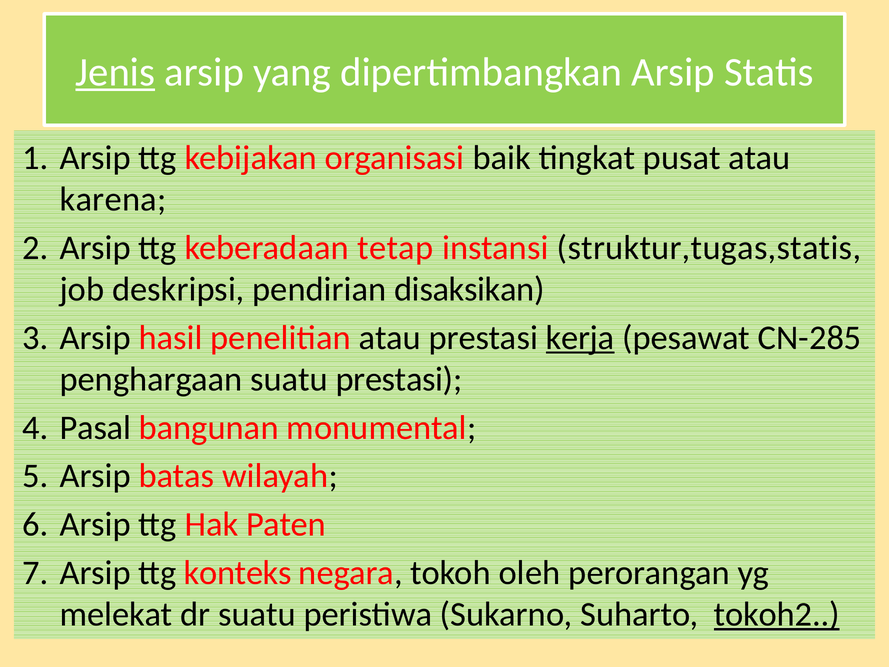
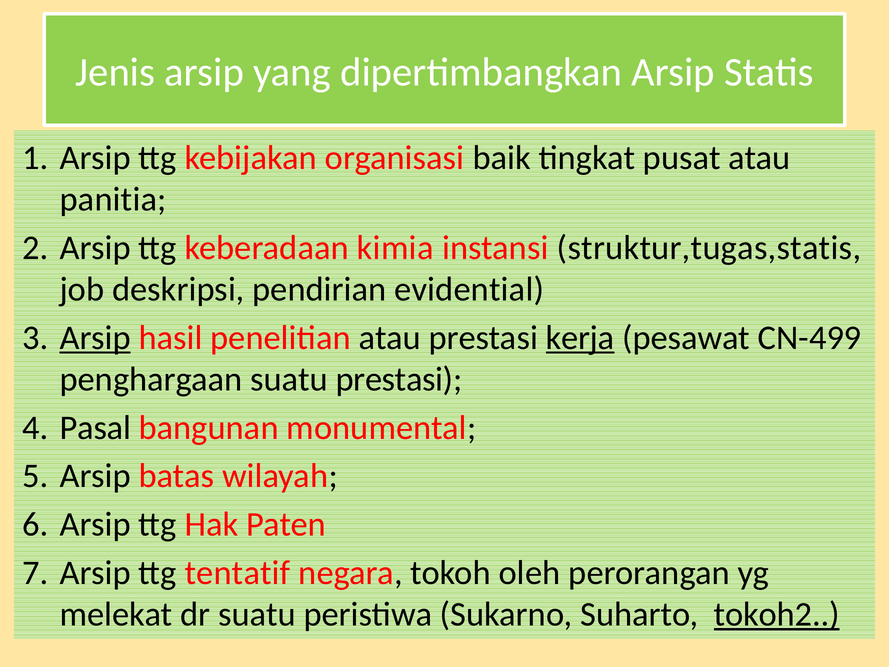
Jenis underline: present -> none
karena: karena -> panitia
tetap: tetap -> kimia
disaksikan: disaksikan -> evidential
Arsip at (95, 338) underline: none -> present
CN-285: CN-285 -> CN-499
konteks: konteks -> tentatif
